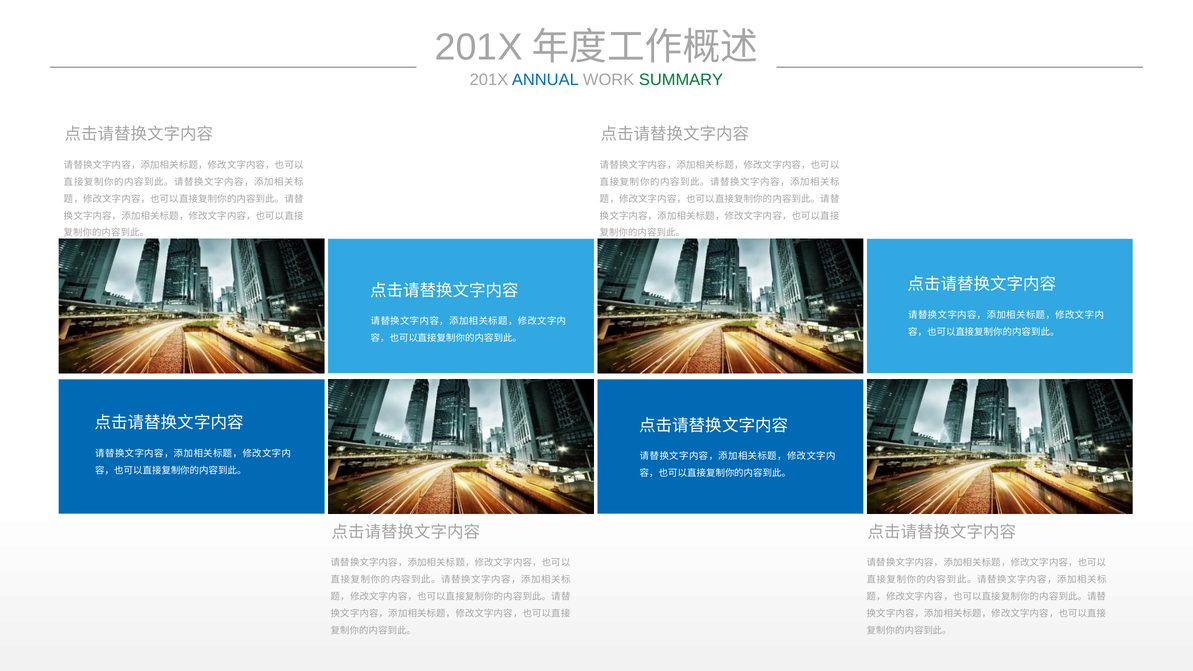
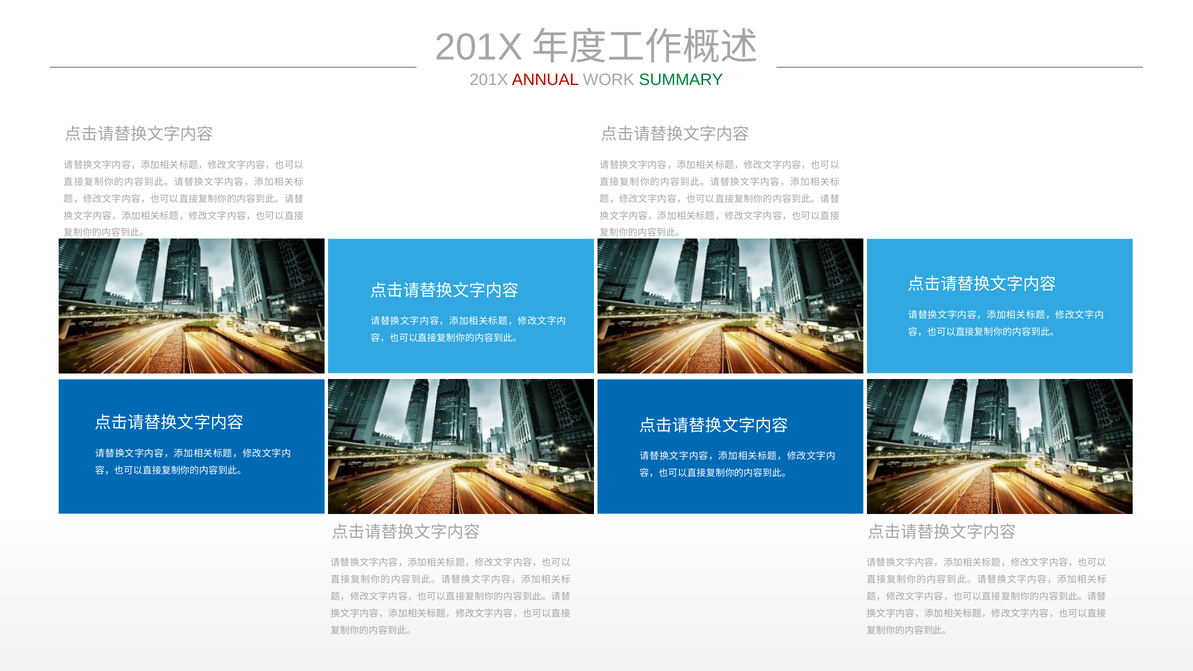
ANNUAL colour: blue -> red
